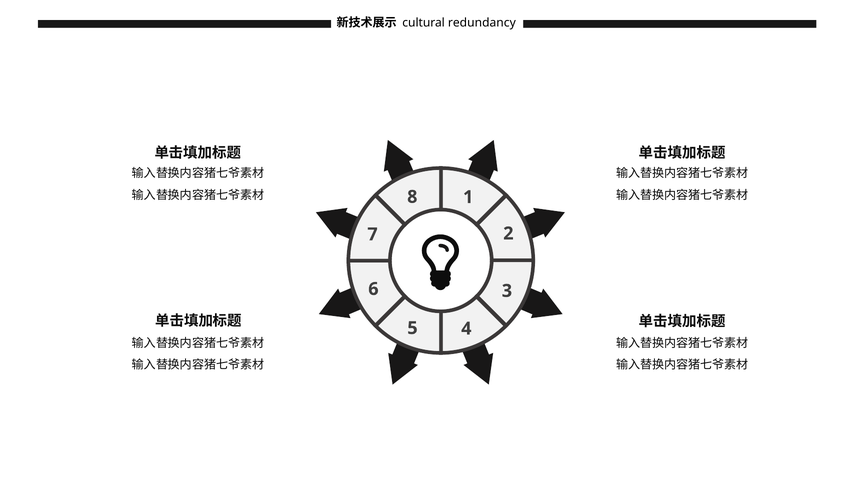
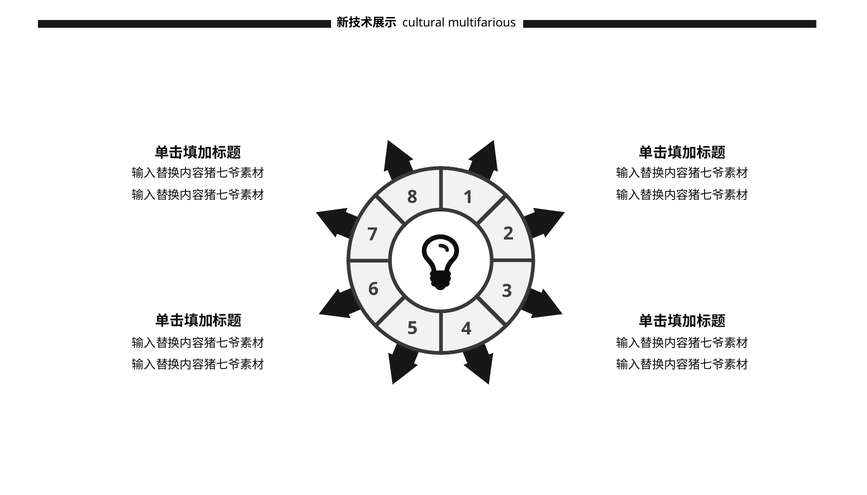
redundancy: redundancy -> multifarious
